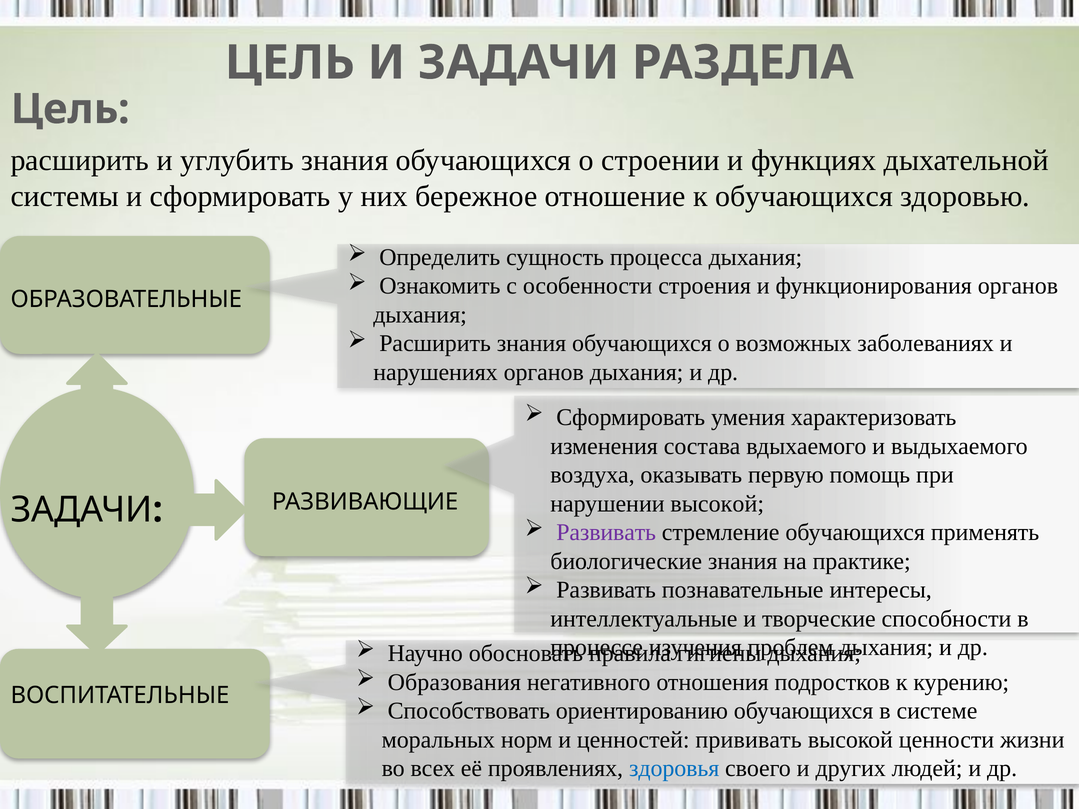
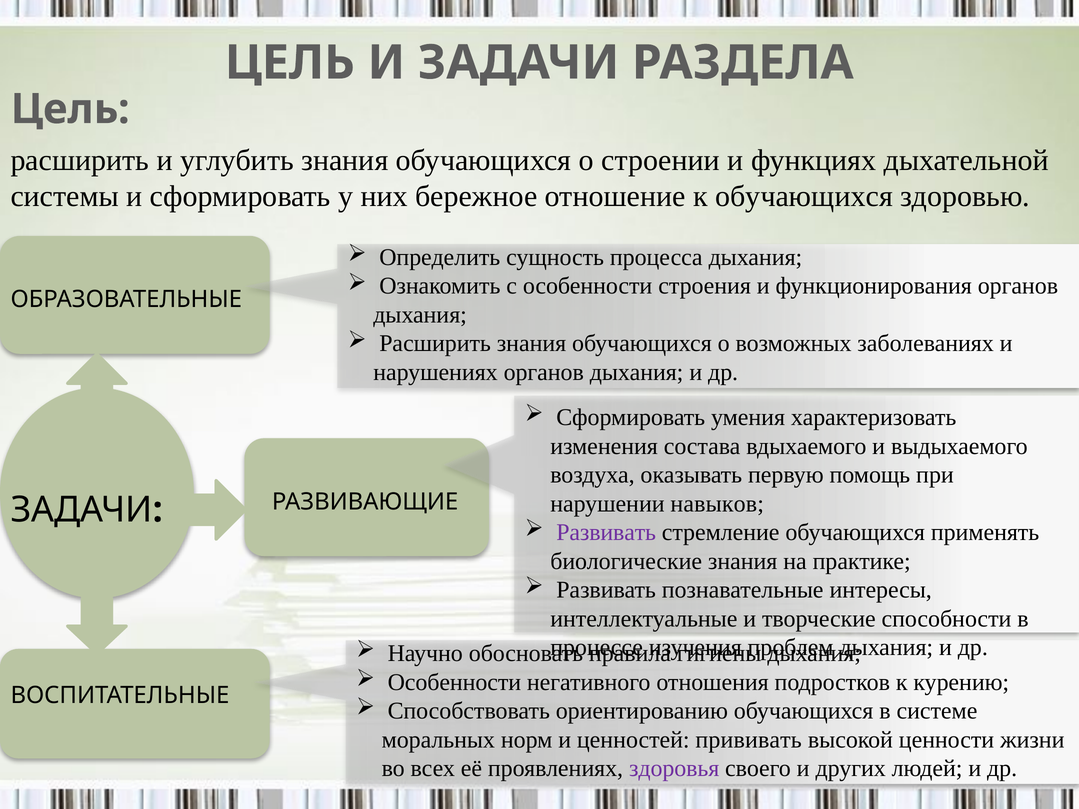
нарушении высокой: высокой -> навыков
Образования at (454, 682): Образования -> Особенности
здоровья colour: blue -> purple
